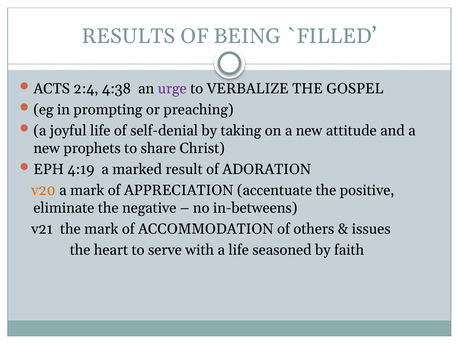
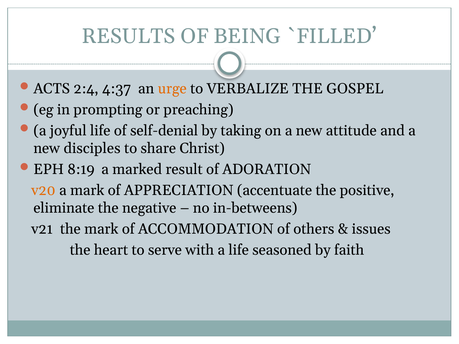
4:38: 4:38 -> 4:37
urge colour: purple -> orange
prophets: prophets -> disciples
4:19: 4:19 -> 8:19
